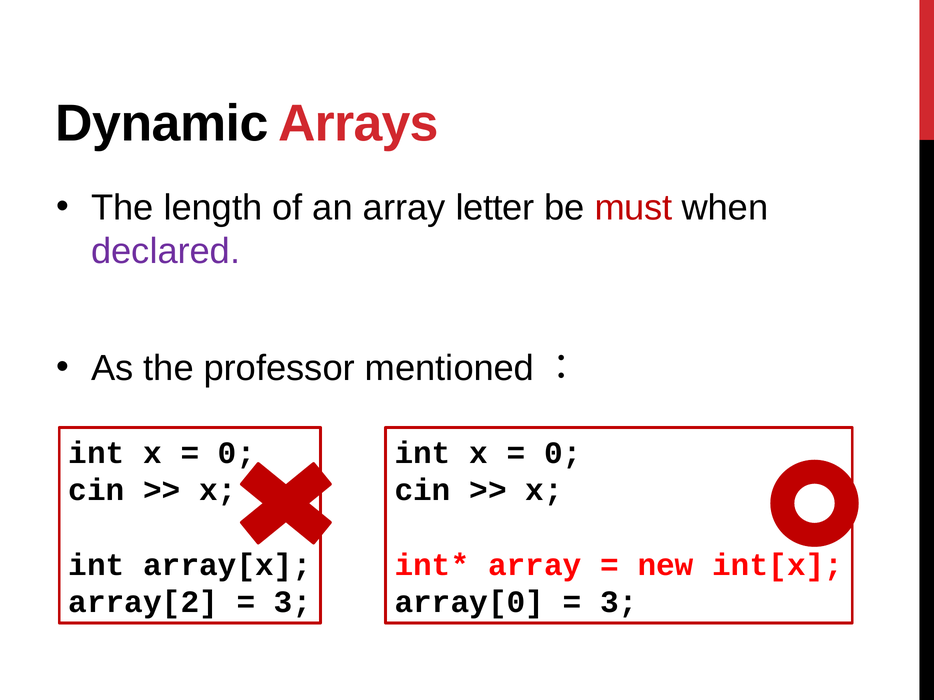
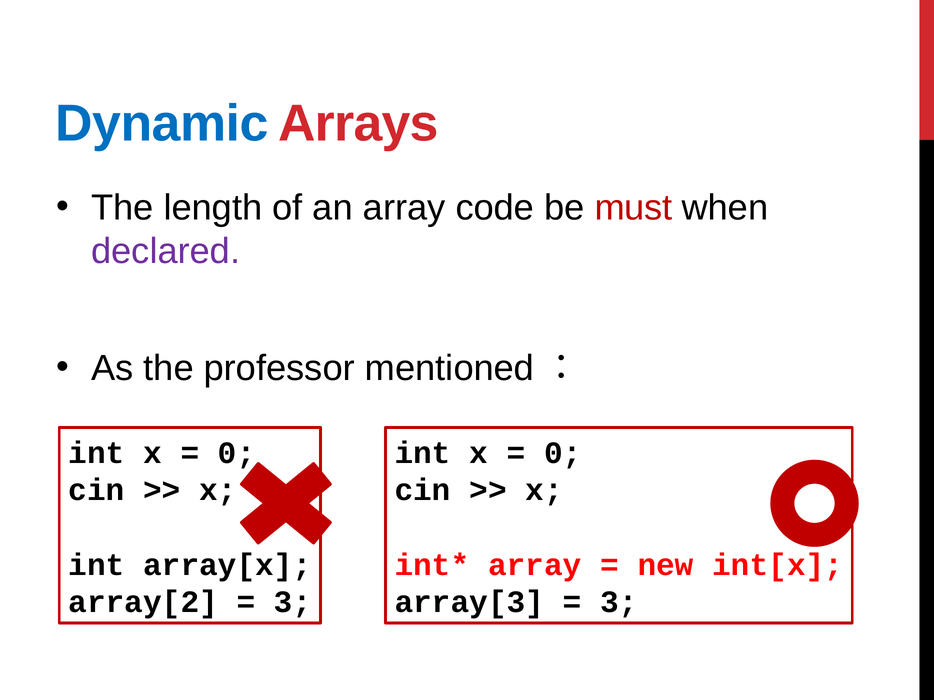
Dynamic colour: black -> blue
letter: letter -> code
array[0: array[0 -> array[3
